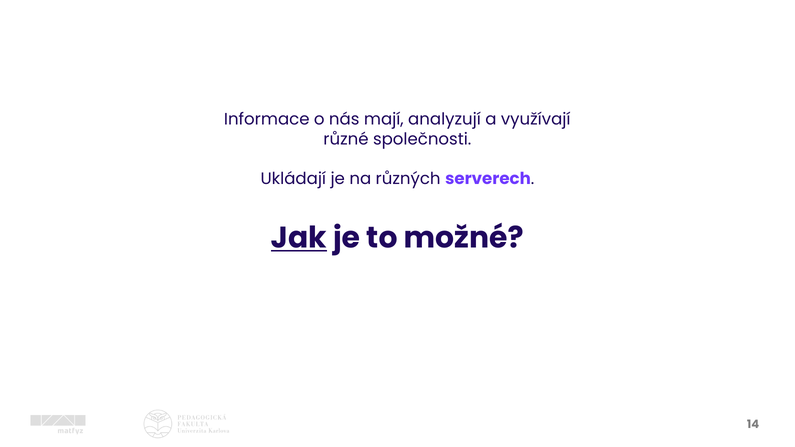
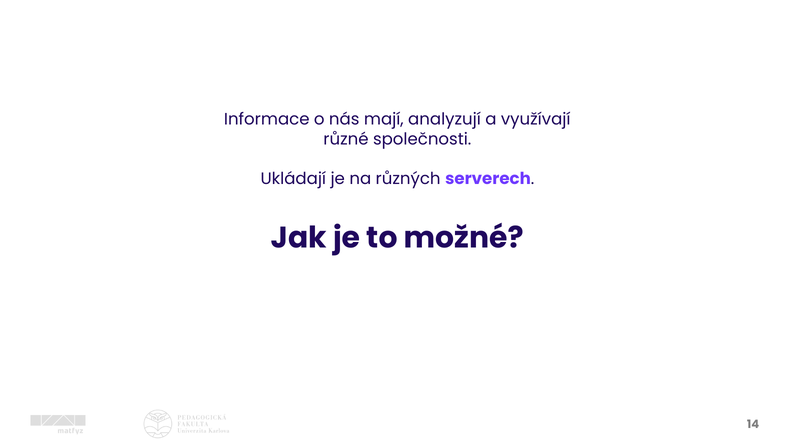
Jak underline: present -> none
